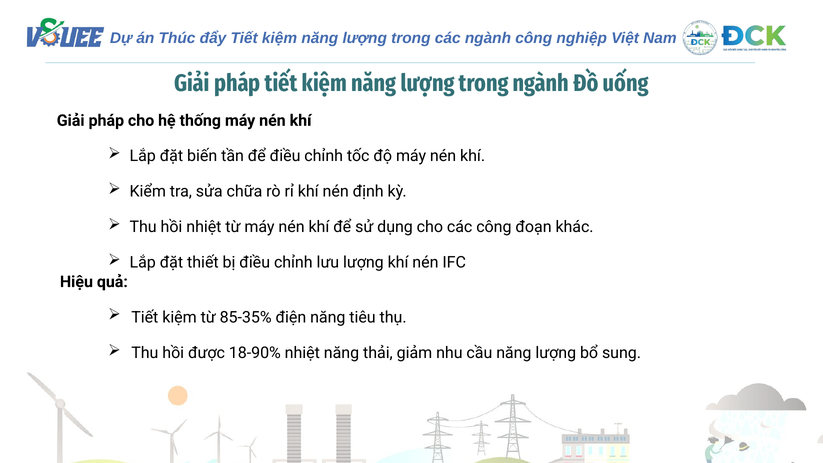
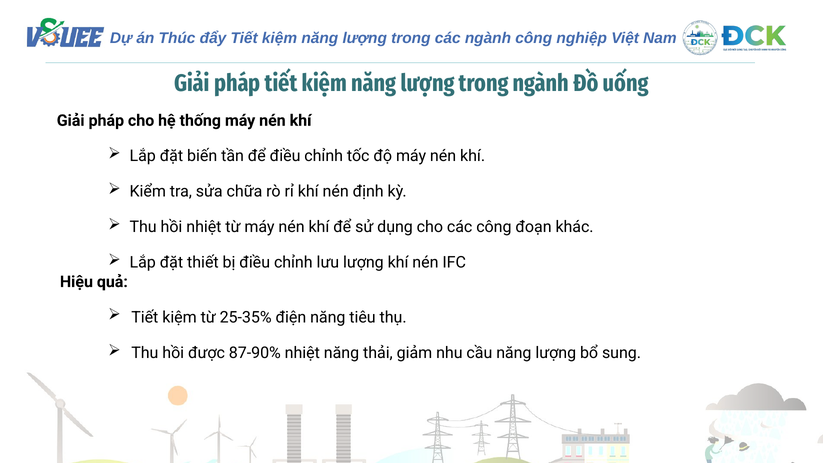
85-35%: 85-35% -> 25-35%
18-90%: 18-90% -> 87-90%
